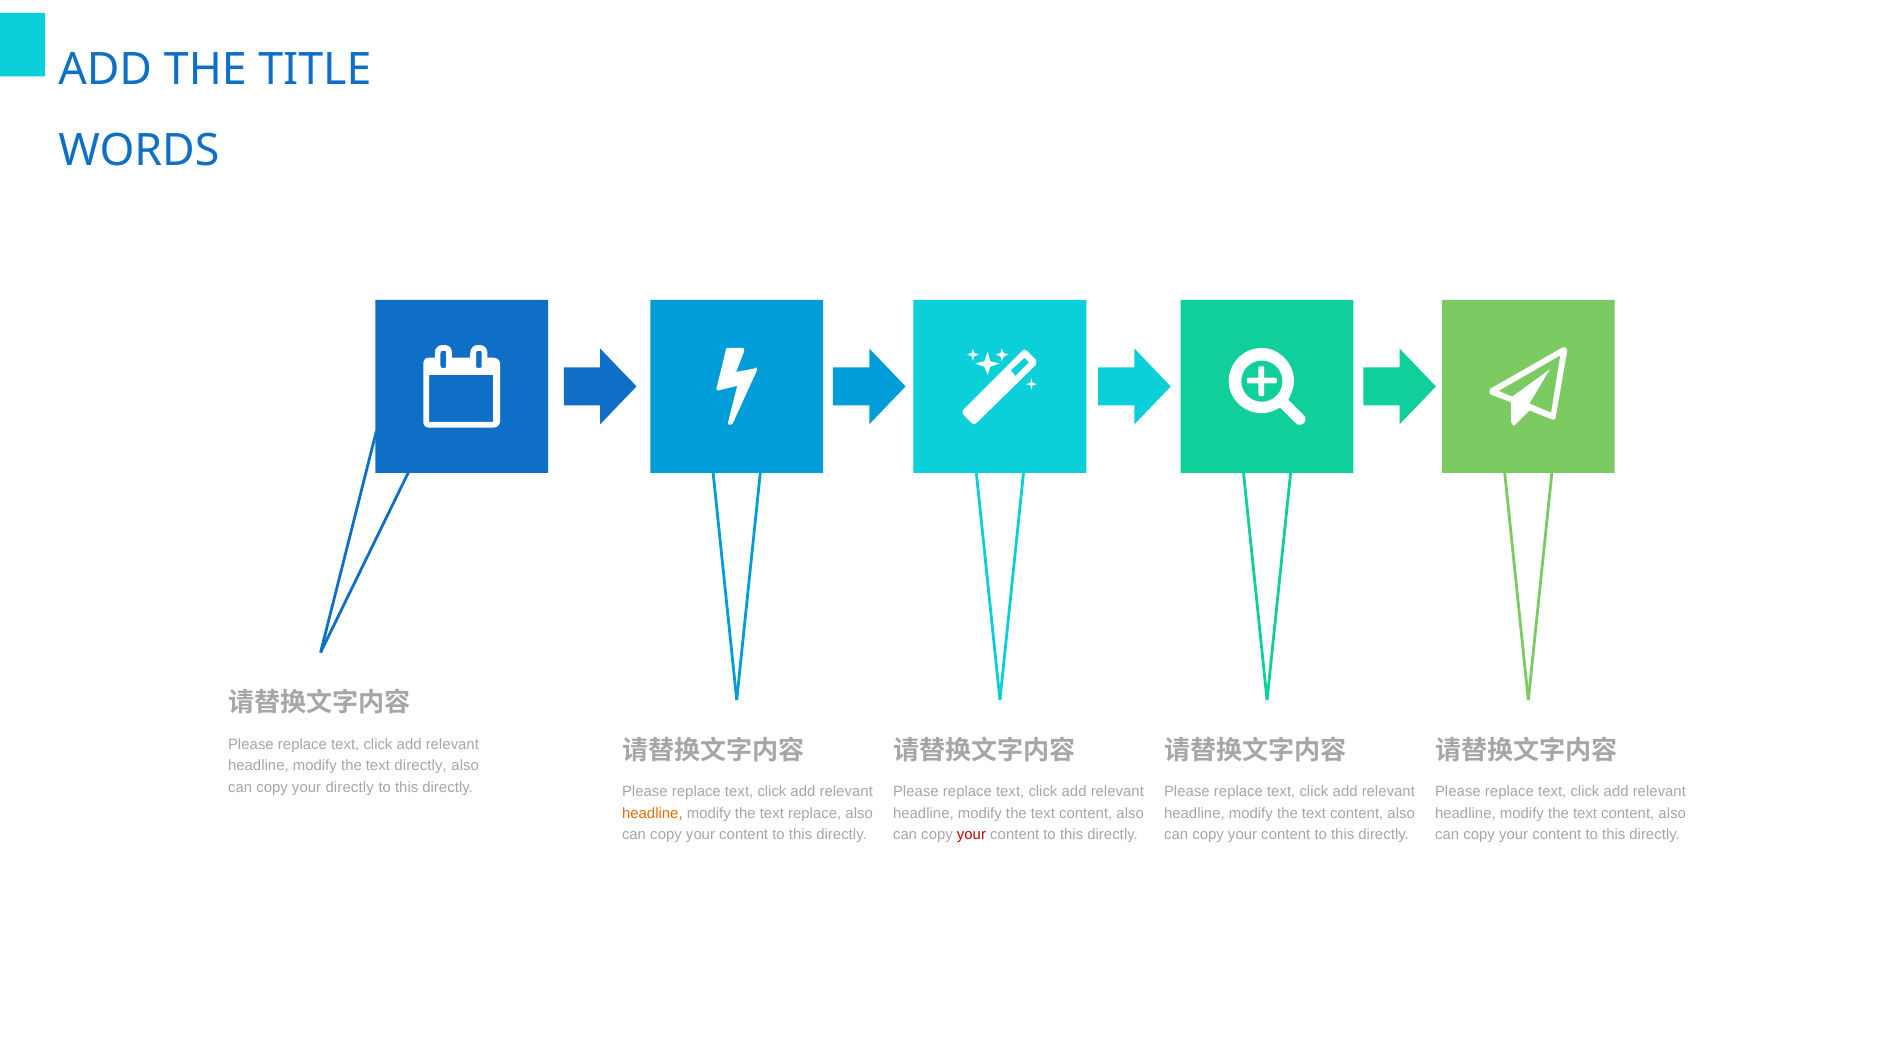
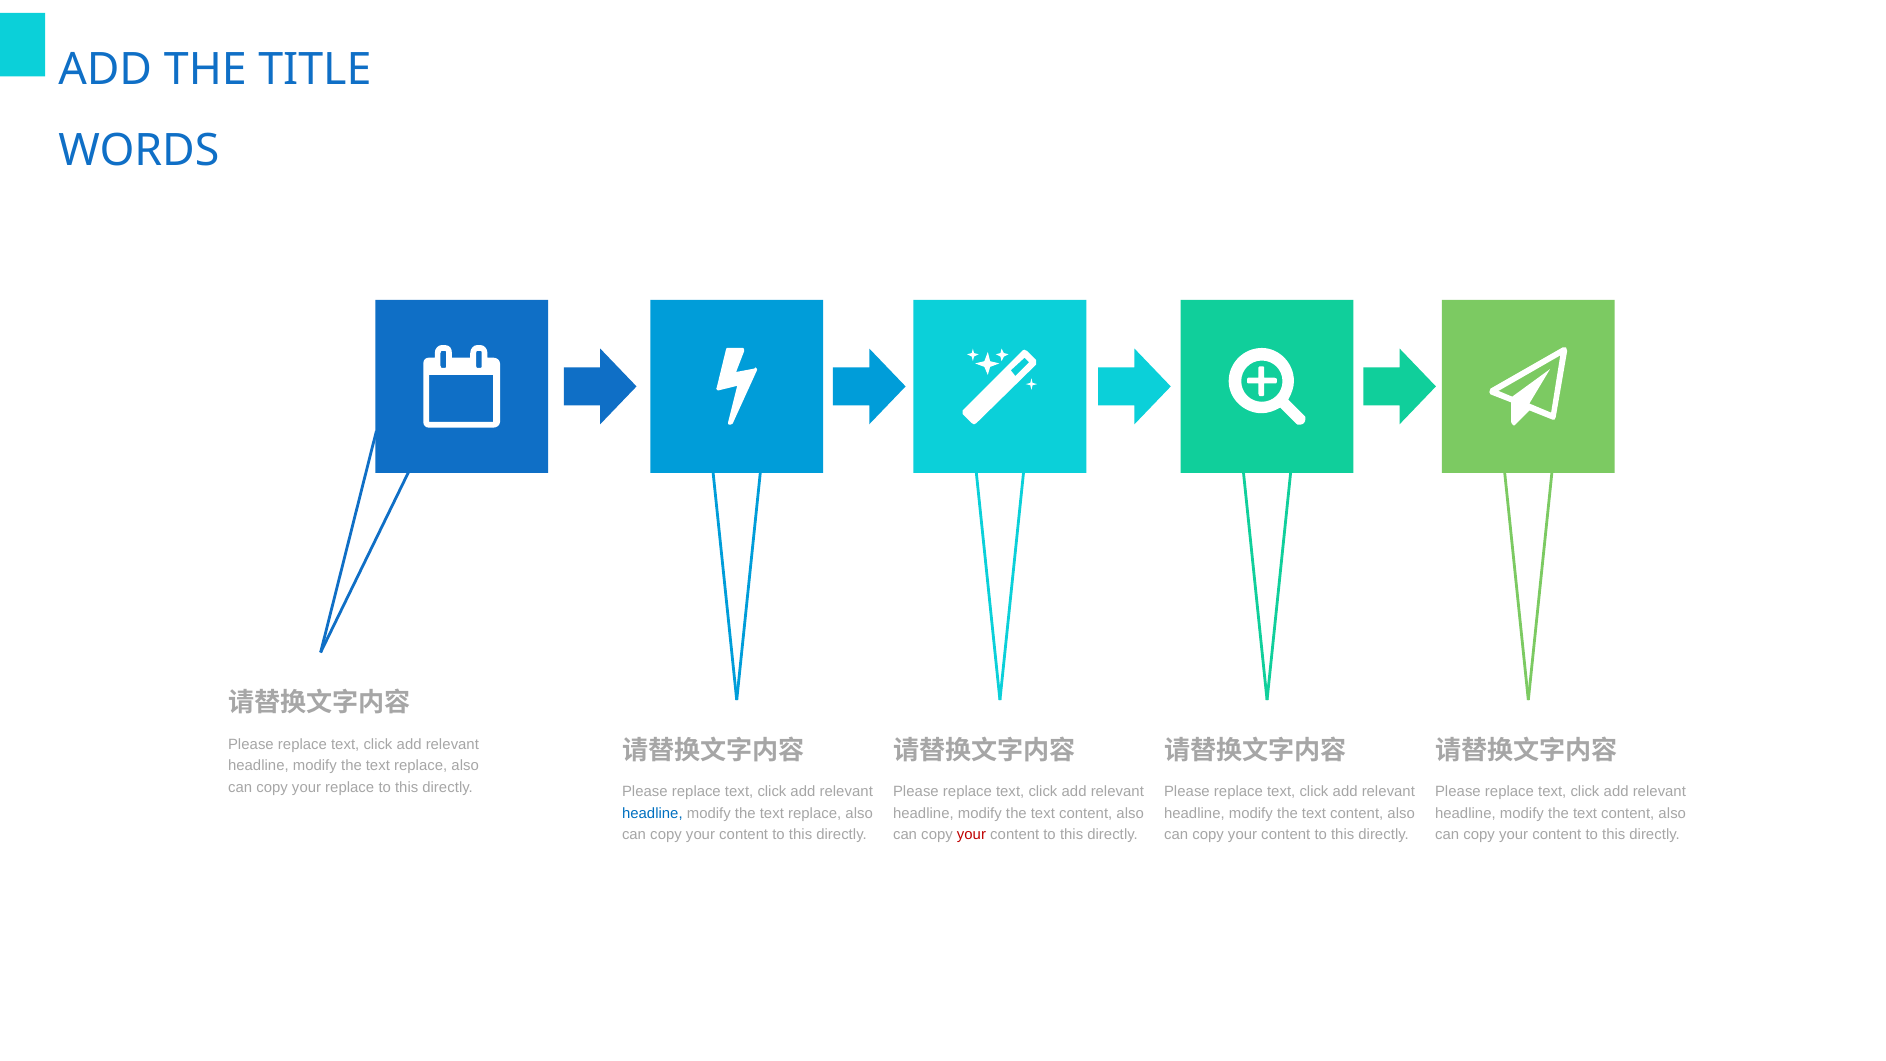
directly at (421, 766): directly -> replace
your directly: directly -> replace
headline at (652, 813) colour: orange -> blue
